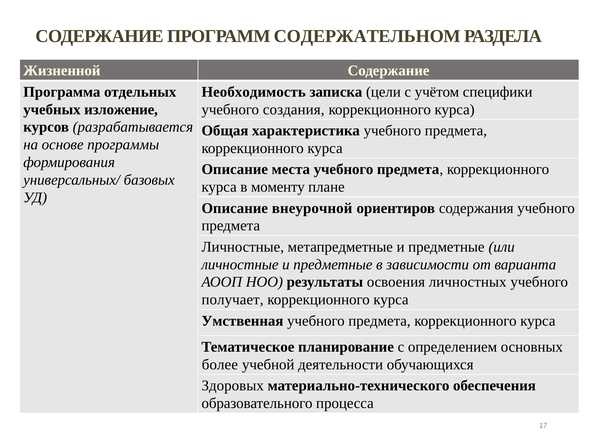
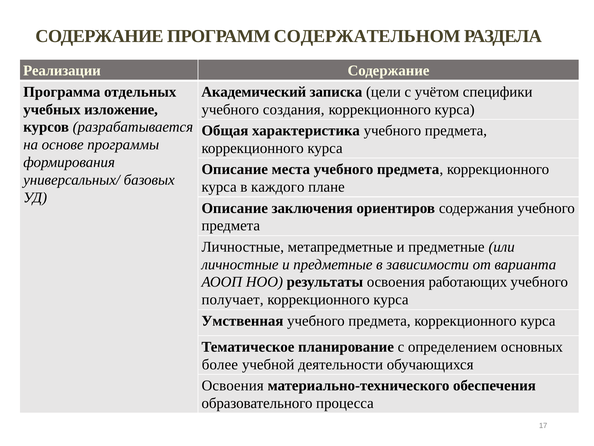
Жизненной: Жизненной -> Реализации
Необходимость: Необходимость -> Академический
моменту: моменту -> каждого
внеурочной: внеурочной -> заключения
личностных: личностных -> работающих
Здоровых at (233, 385): Здоровых -> Освоения
